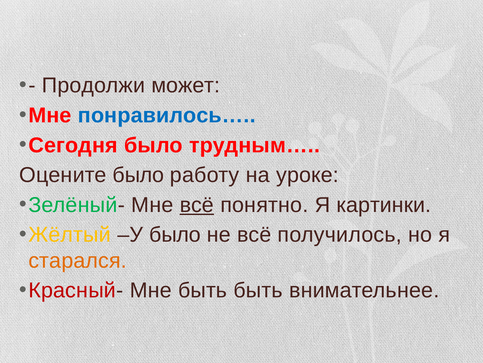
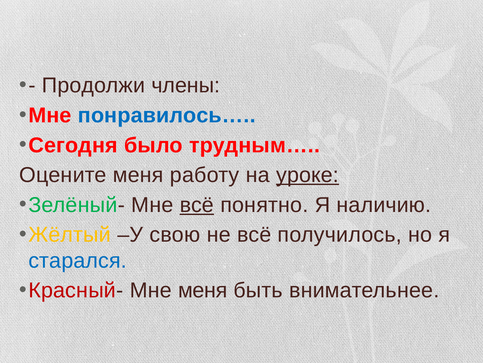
может: может -> члены
Оцените было: было -> меня
уроке underline: none -> present
картинки: картинки -> наличию
У было: было -> свою
старался colour: orange -> blue
Мне быть: быть -> меня
